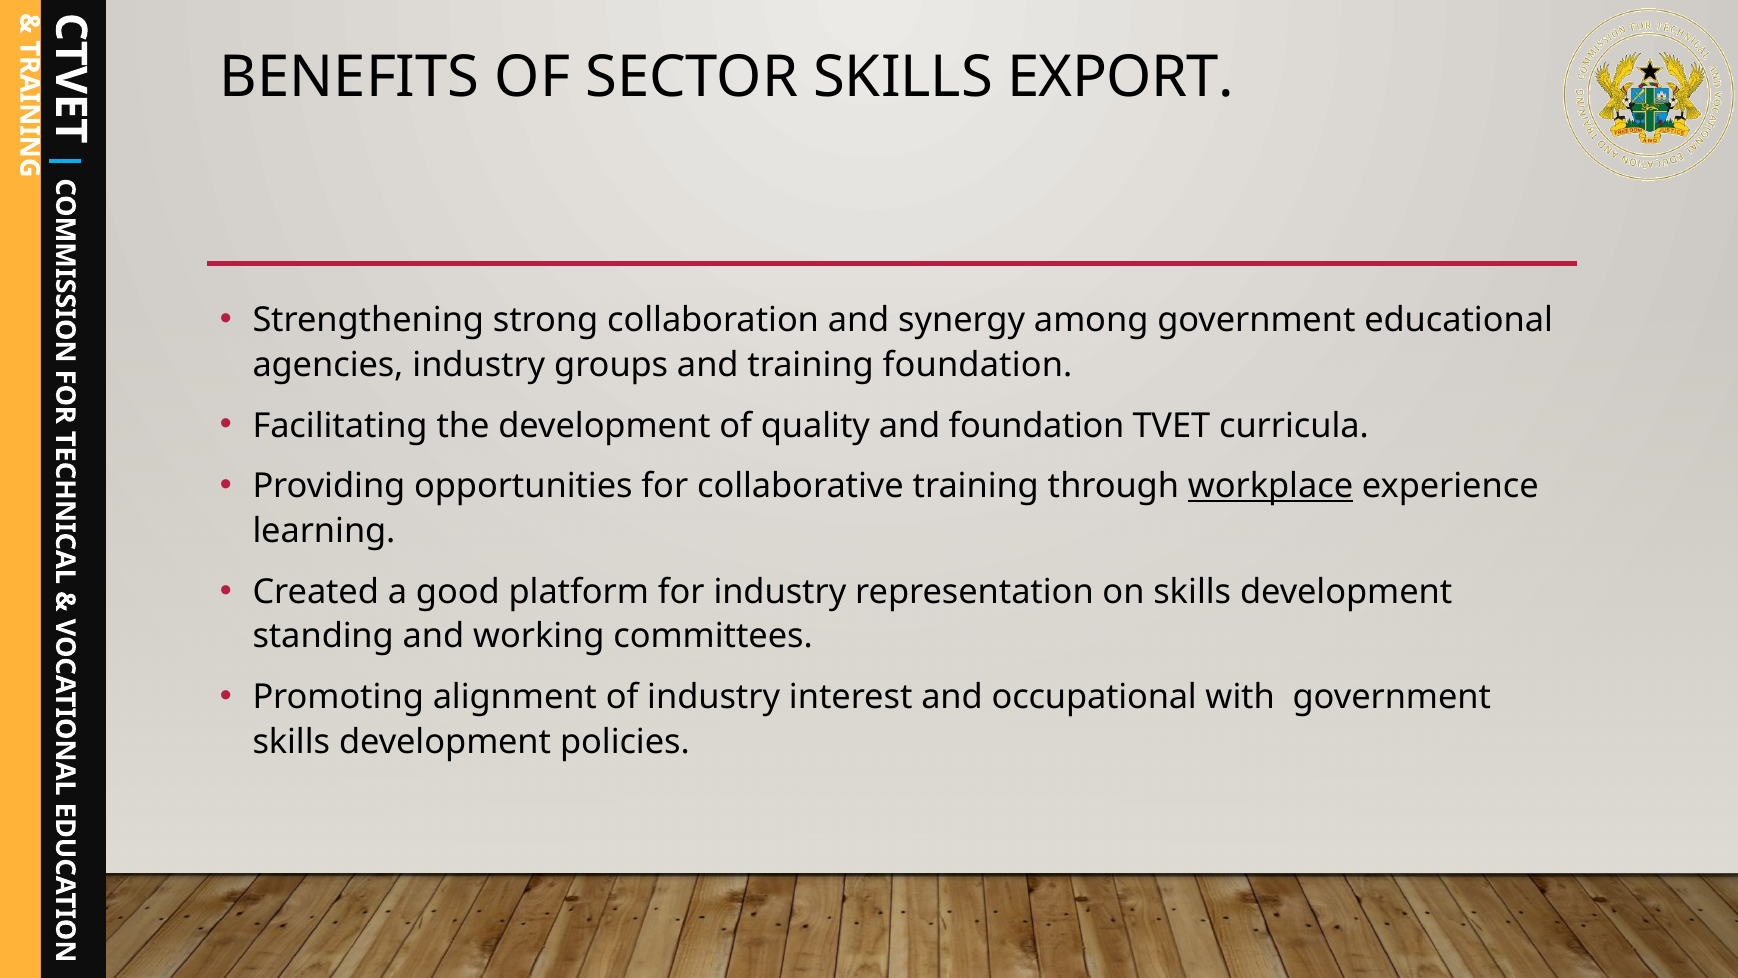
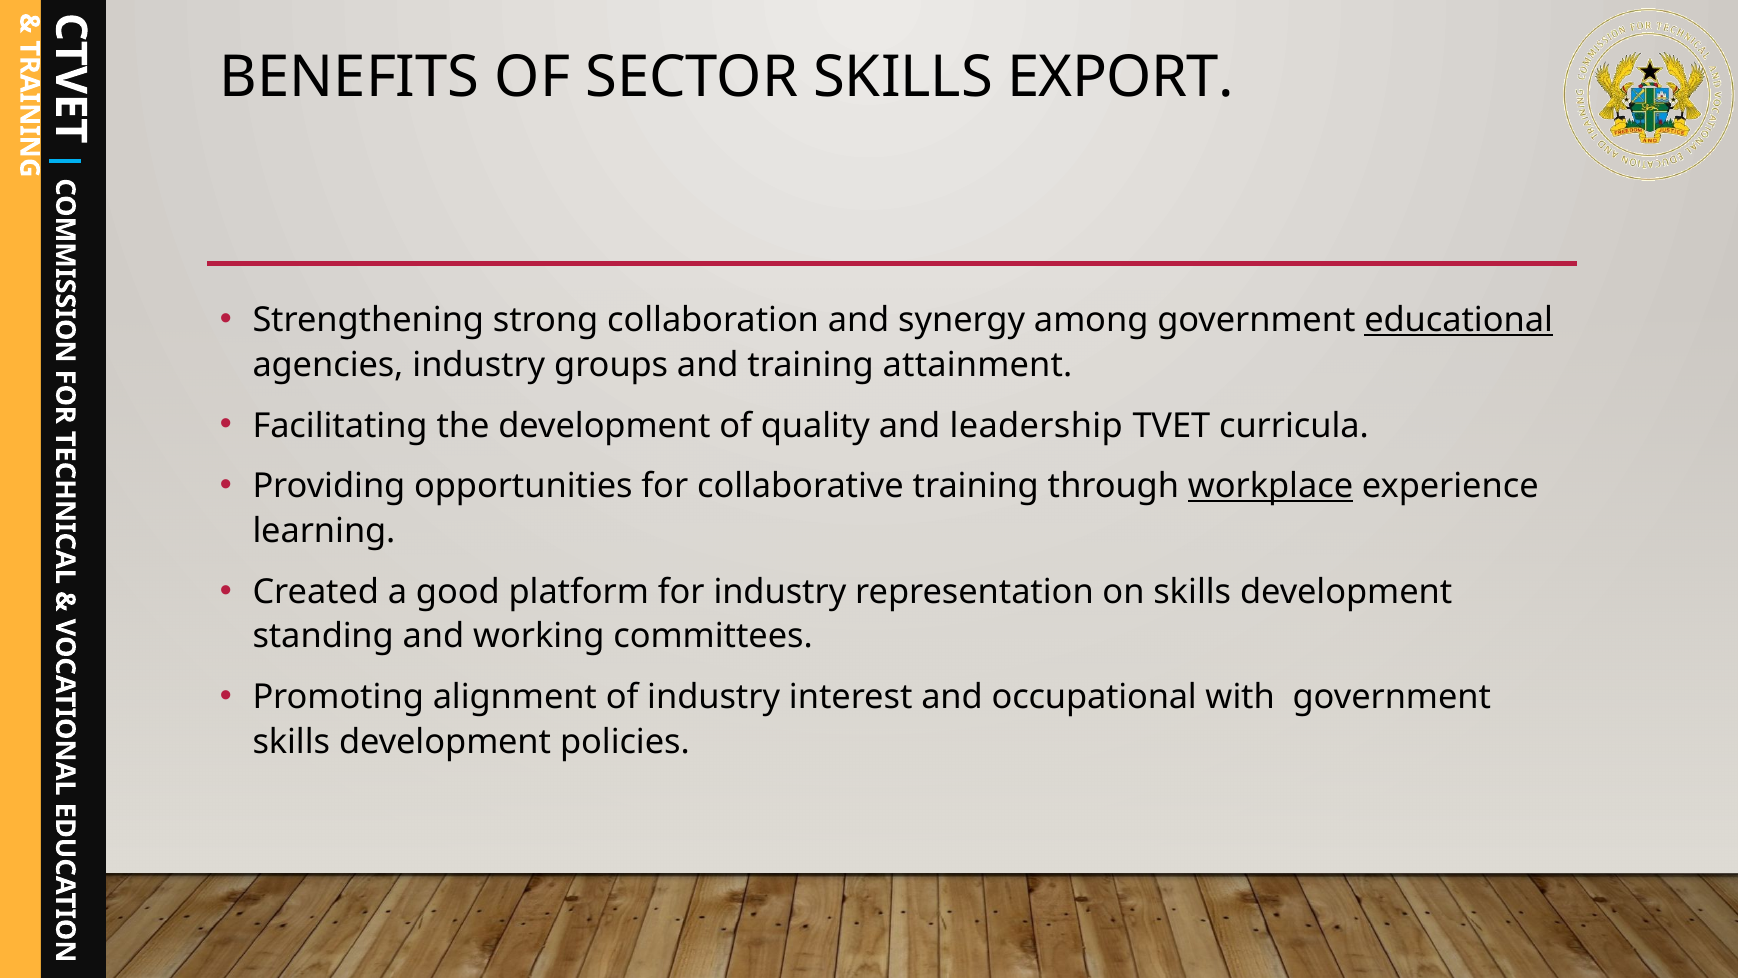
educational underline: none -> present
training foundation: foundation -> attainment
and foundation: foundation -> leadership
